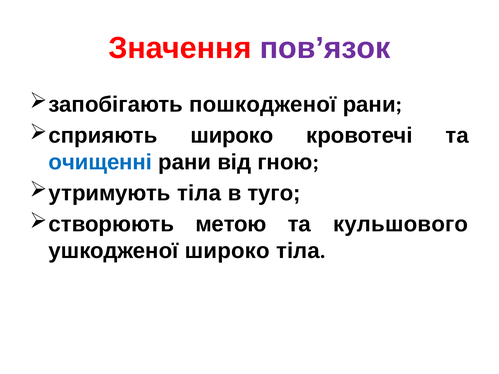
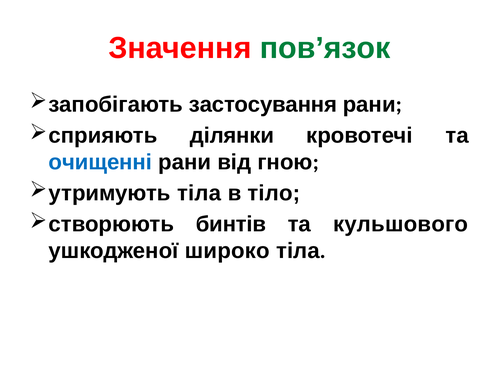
пов’язок colour: purple -> green
пошкодженої: пошкодженої -> застосування
широко at (232, 136): широко -> ділянки
туго: туго -> тіло
метою: метою -> бинтів
